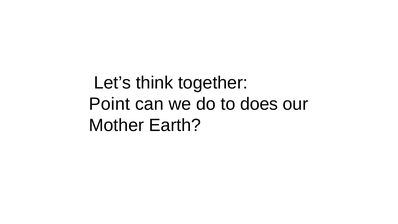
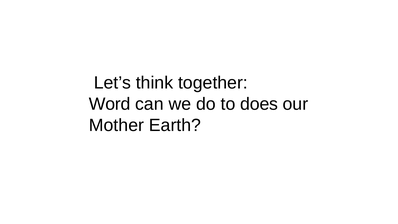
Point: Point -> Word
